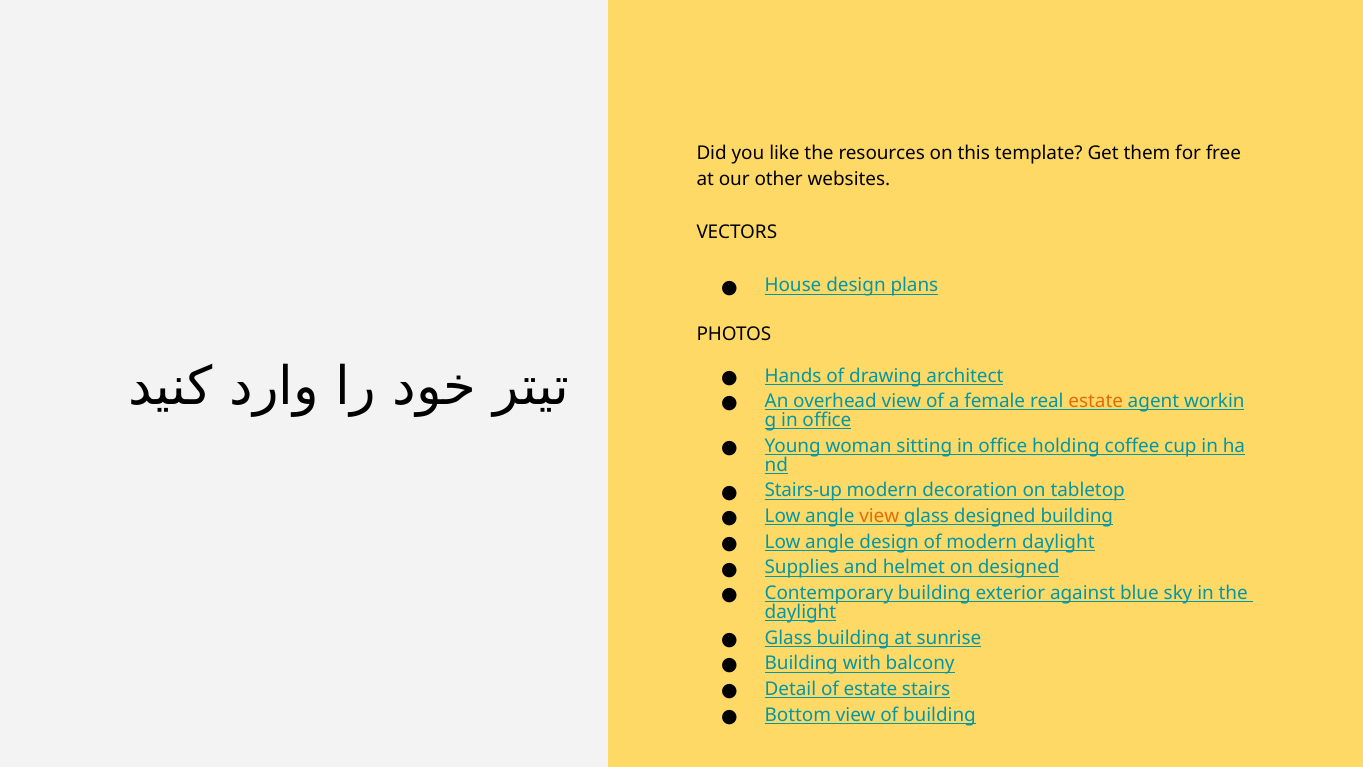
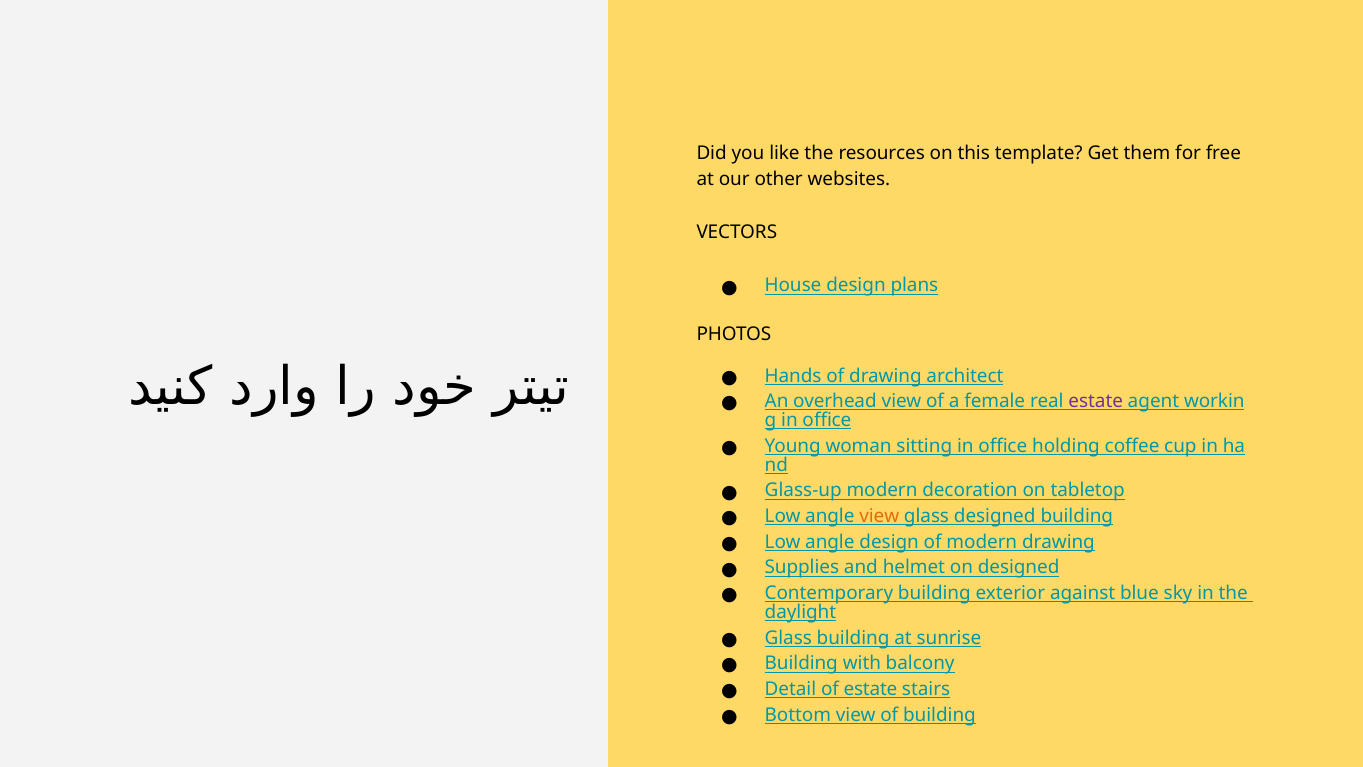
estate at (1096, 401) colour: orange -> purple
Stairs-up: Stairs-up -> Glass-up
modern daylight: daylight -> drawing
